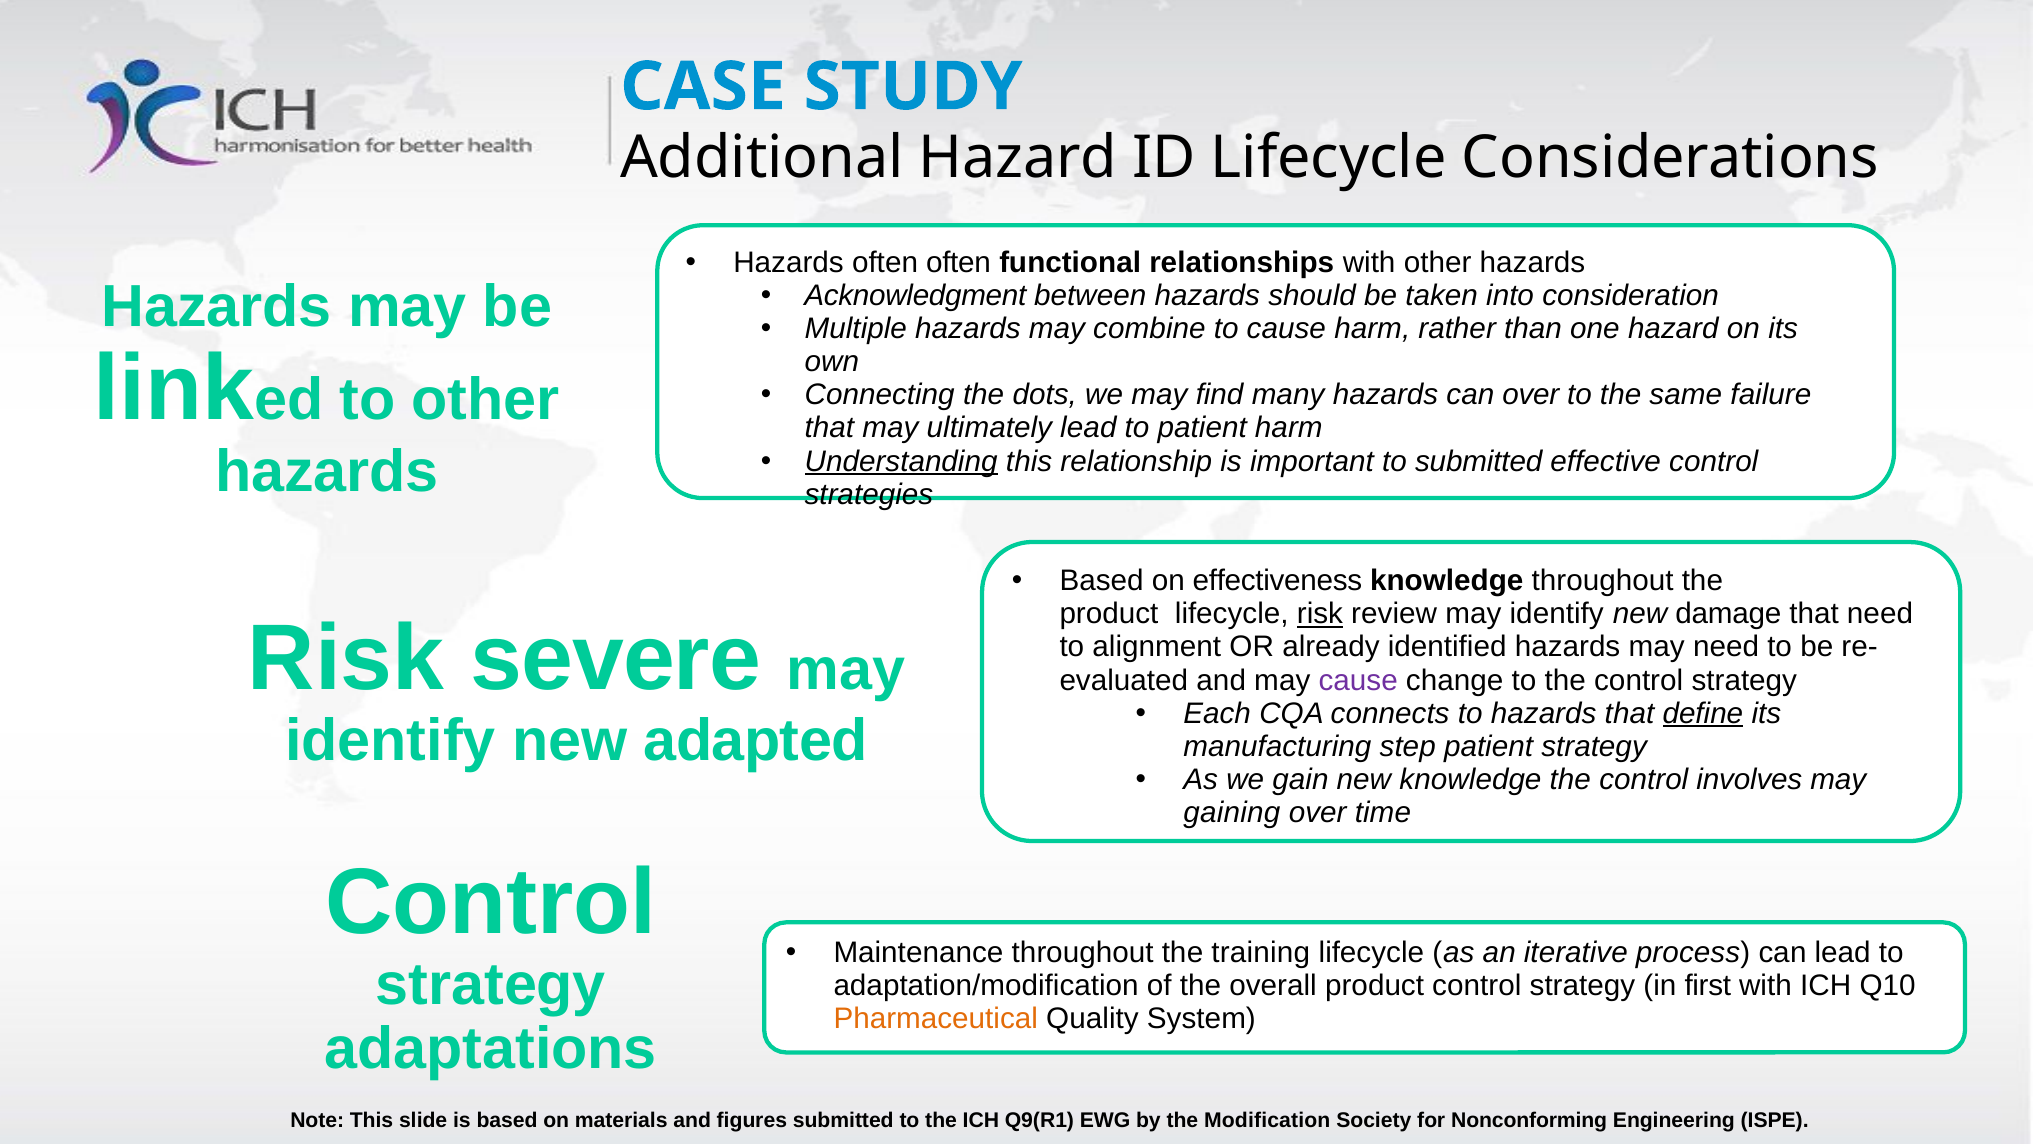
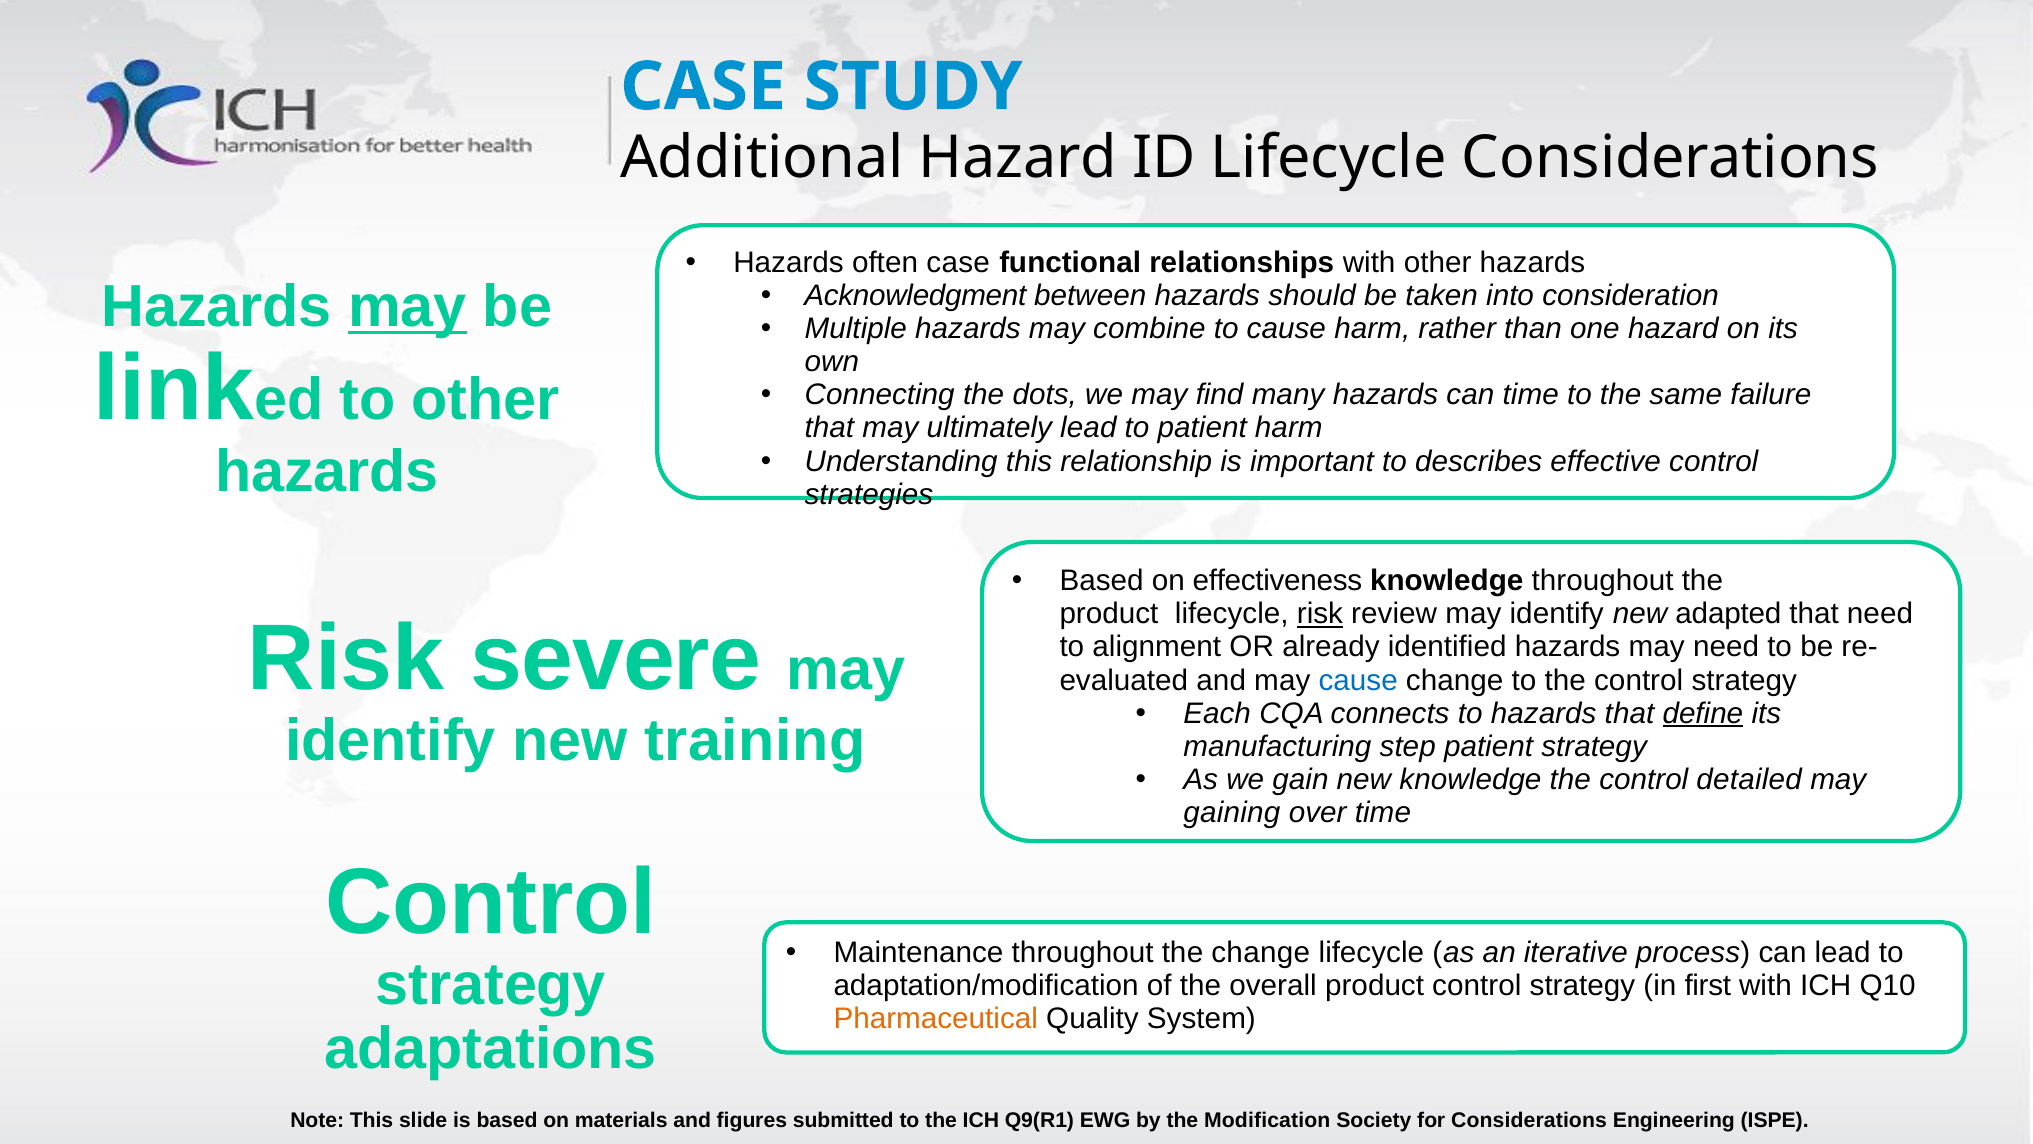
often often: often -> case
may at (407, 307) underline: none -> present
can over: over -> time
Understanding underline: present -> none
to submitted: submitted -> describes
damage: damage -> adapted
cause at (1358, 680) colour: purple -> blue
adapted: adapted -> training
involves: involves -> detailed
the training: training -> change
for Nonconforming: Nonconforming -> Considerations
